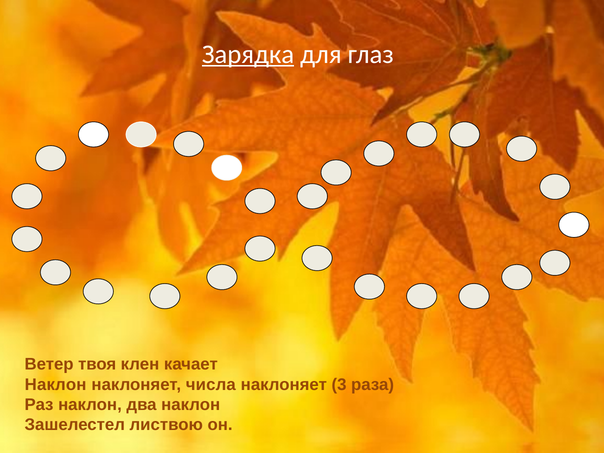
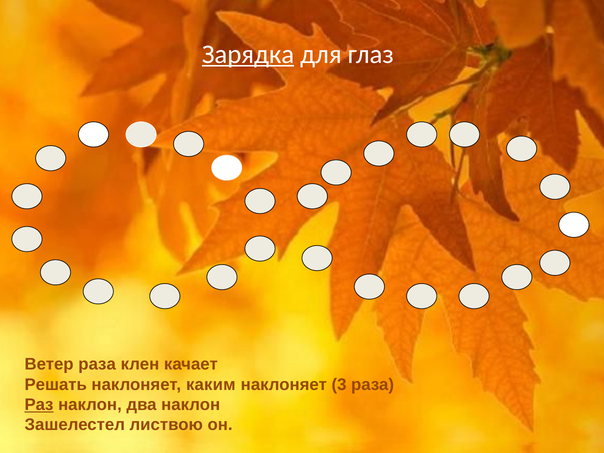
Ветер твоя: твоя -> раза
Наклон at (56, 385): Наклон -> Решать
числа: числа -> каким
Раз underline: none -> present
